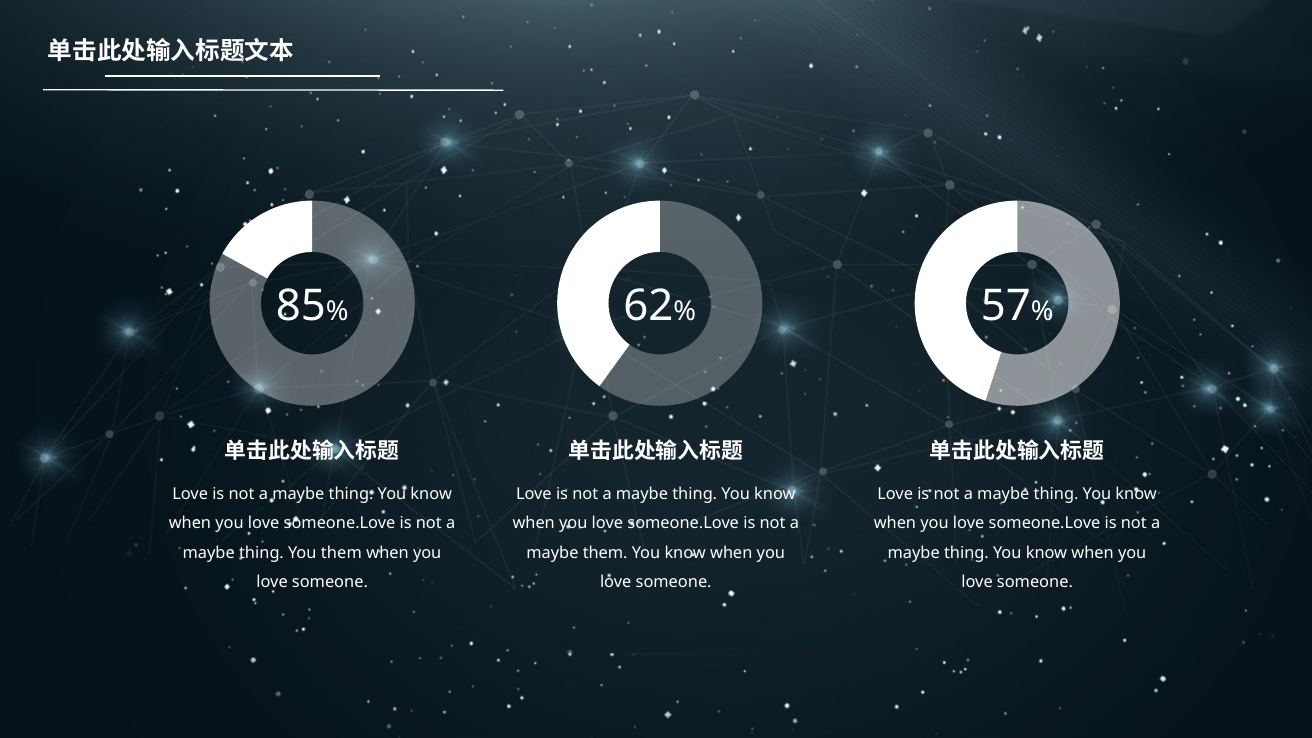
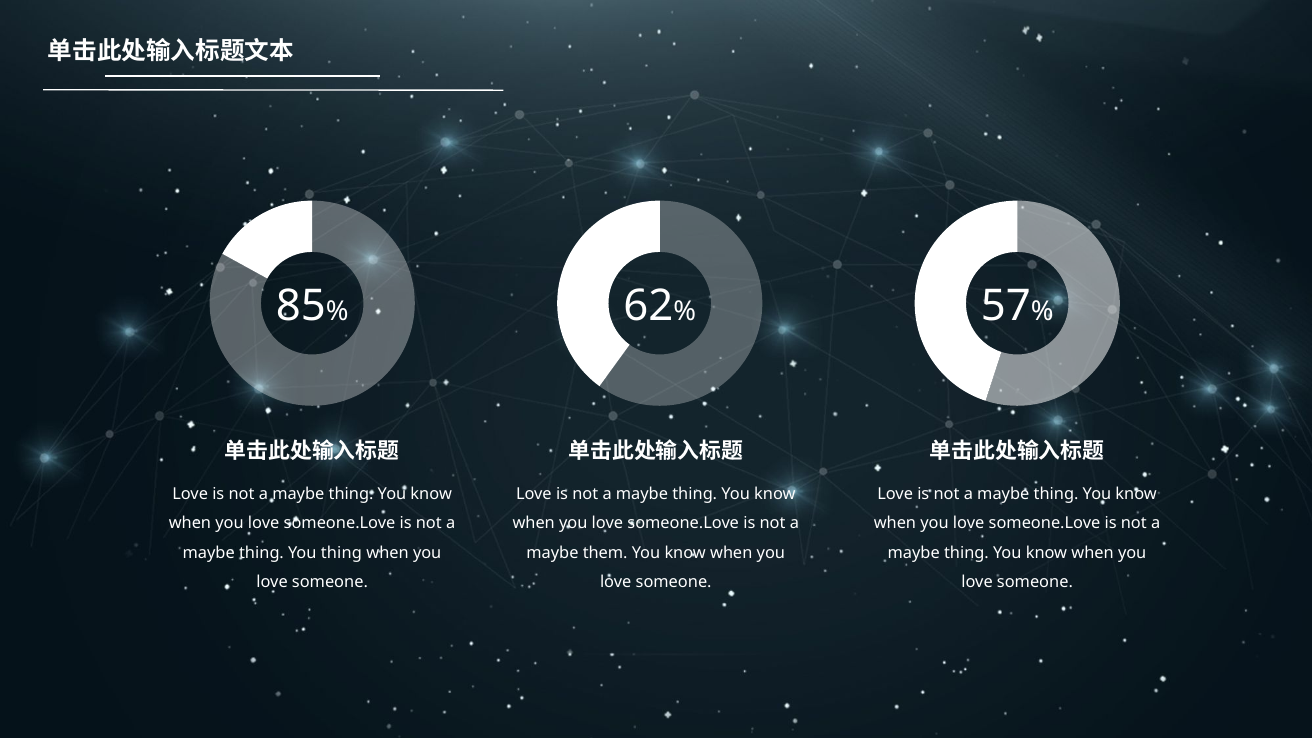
You them: them -> thing
